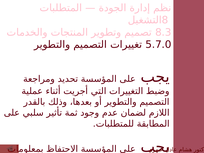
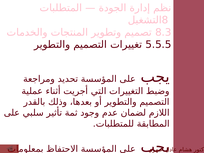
5.7.0: 5.7.0 -> 5.5.5
